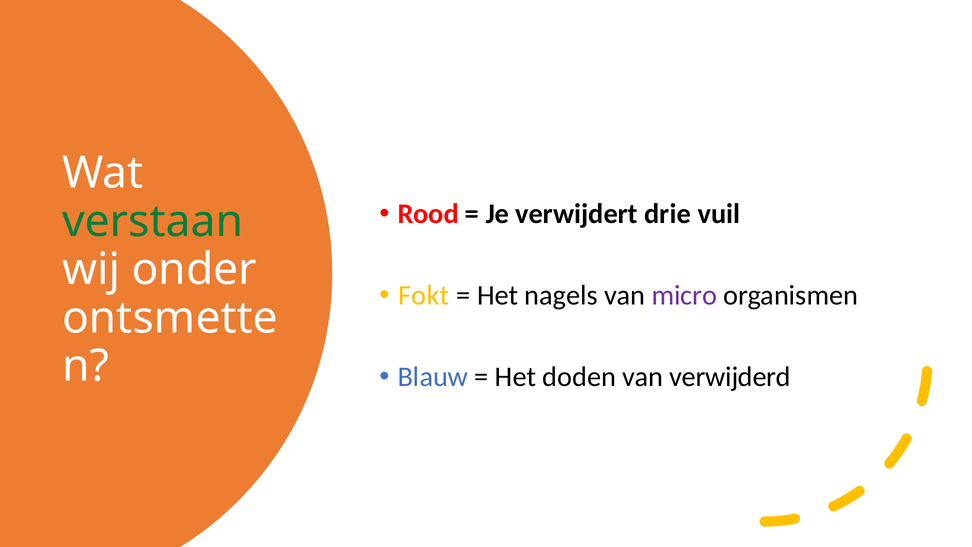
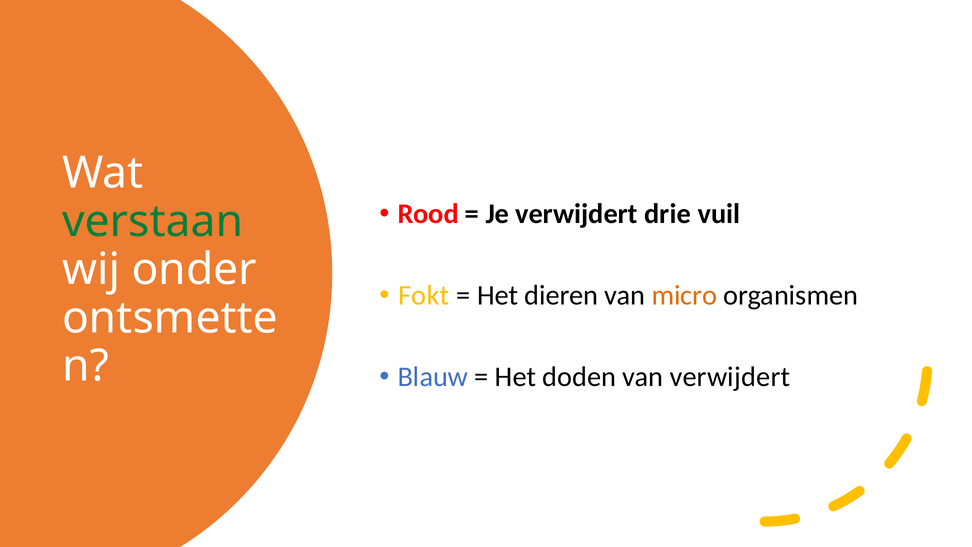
nagels: nagels -> dieren
micro colour: purple -> orange
van verwijderd: verwijderd -> verwijdert
